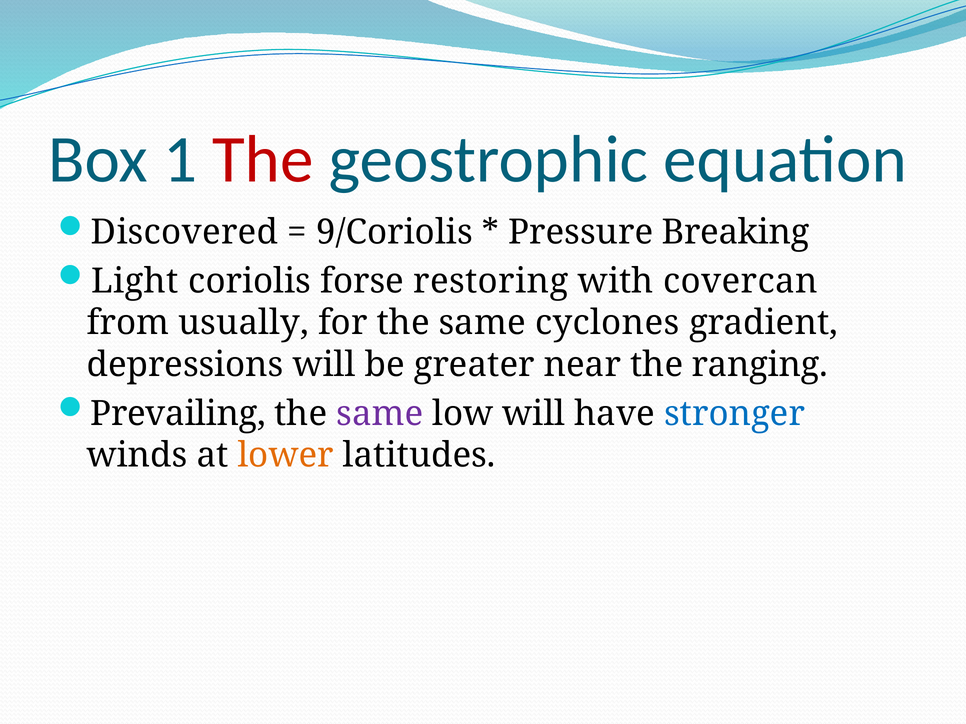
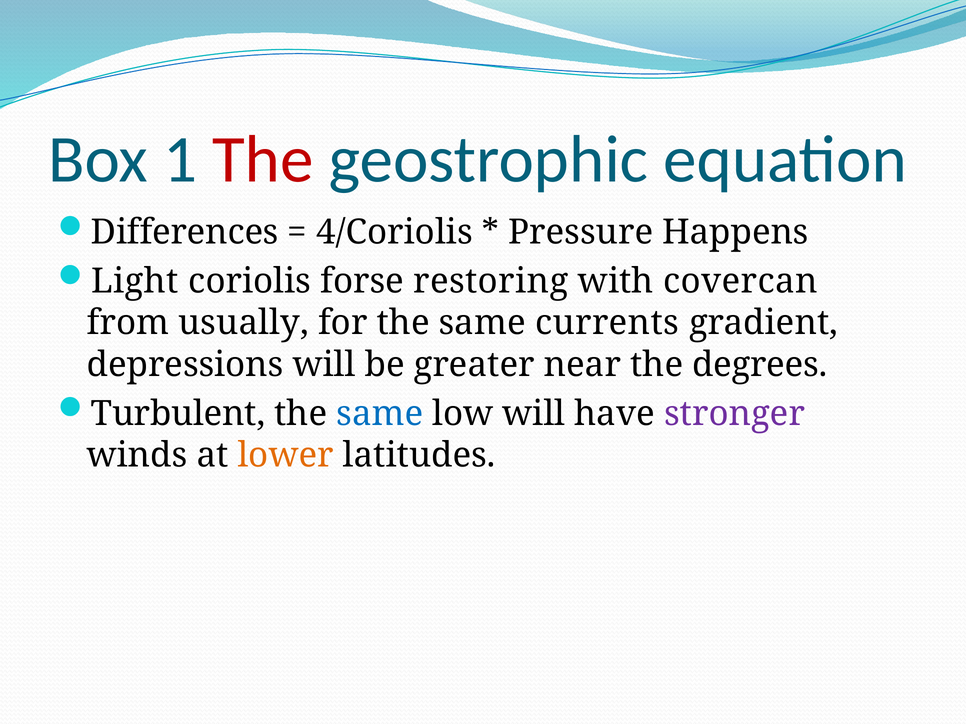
Discovered: Discovered -> Differences
9/Coriolis: 9/Coriolis -> 4/Coriolis
Breaking: Breaking -> Happens
cyclones: cyclones -> currents
ranging: ranging -> degrees
Prevailing: Prevailing -> Turbulent
same at (380, 414) colour: purple -> blue
stronger colour: blue -> purple
